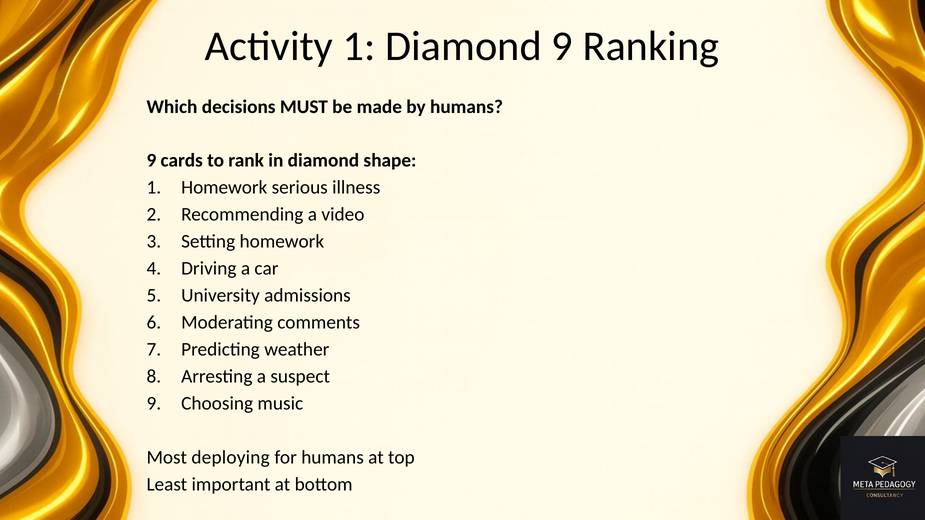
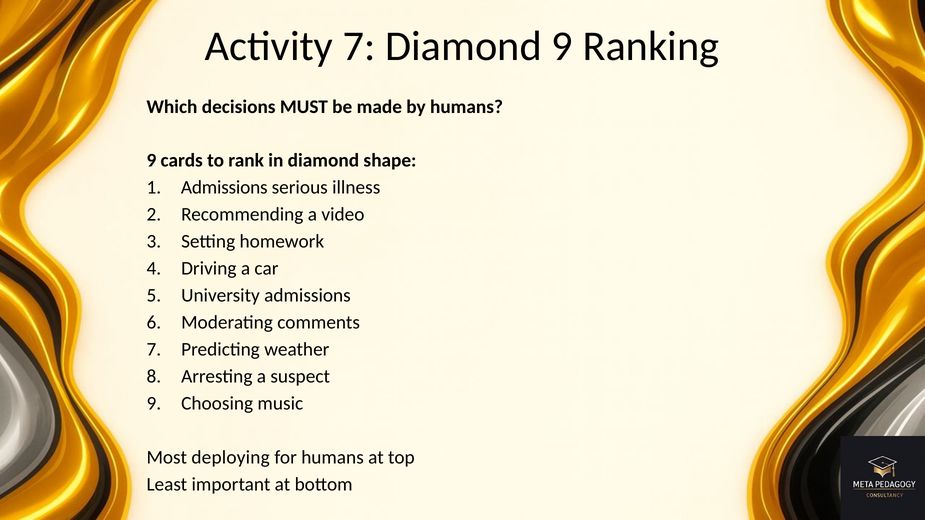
Activity 1: 1 -> 7
Homework at (224, 188): Homework -> Admissions
